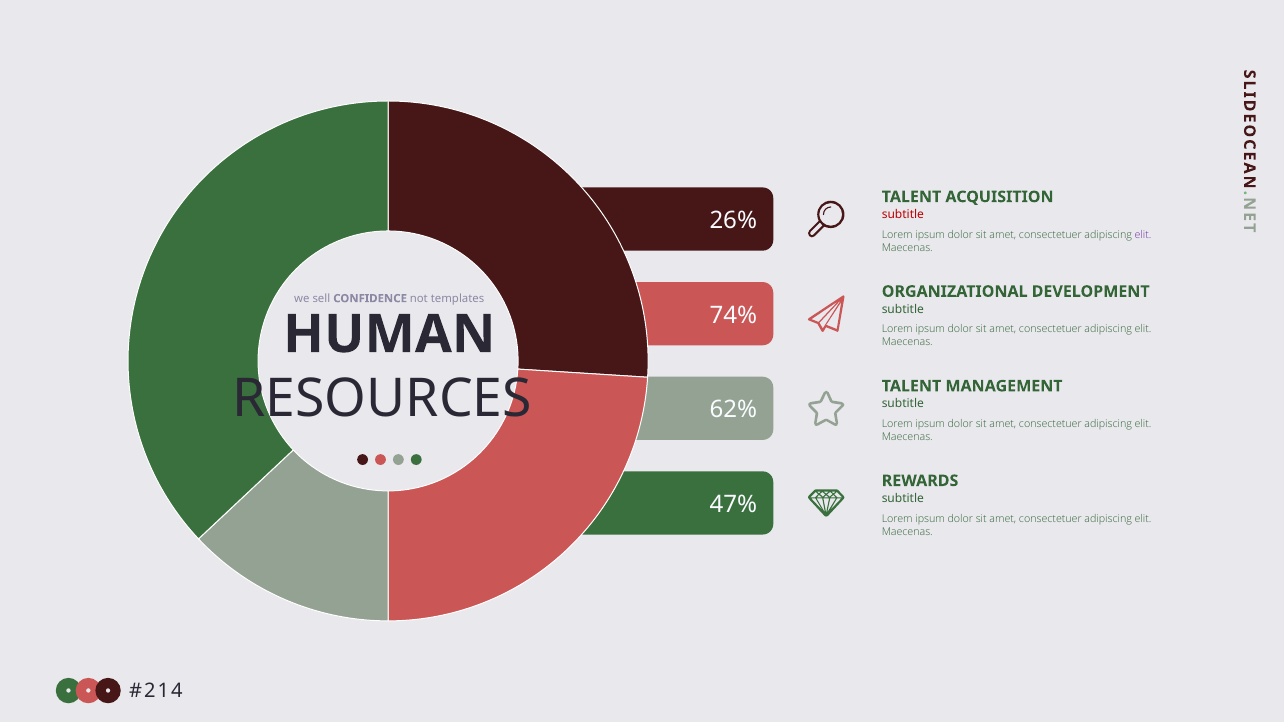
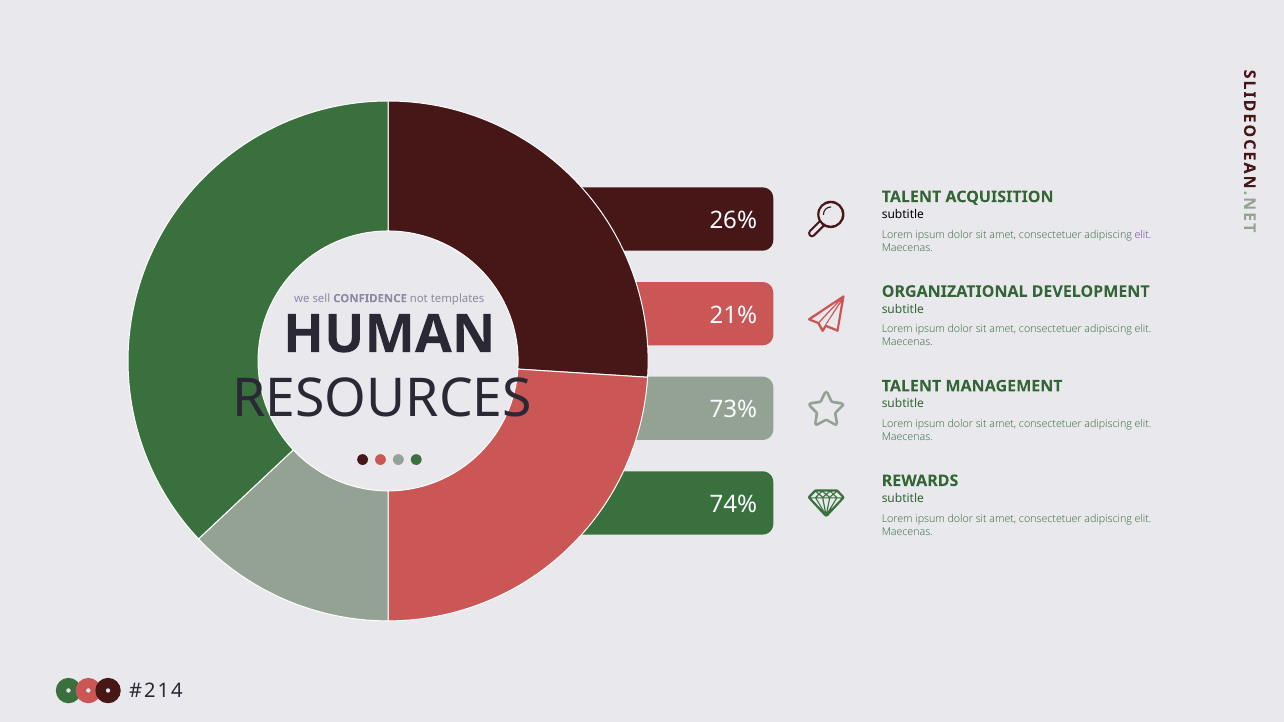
subtitle at (903, 215) colour: red -> black
74%: 74% -> 21%
62%: 62% -> 73%
47%: 47% -> 74%
